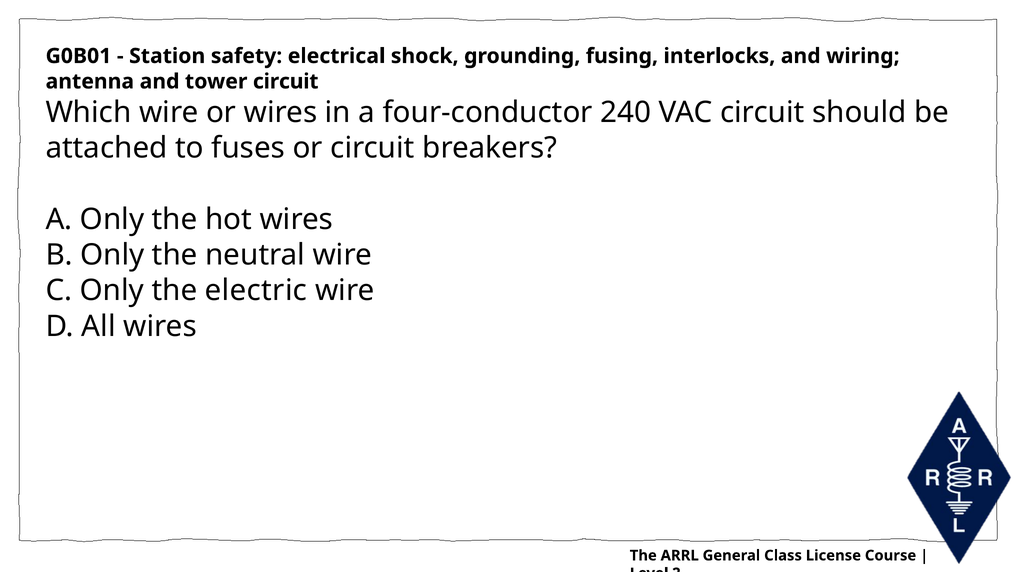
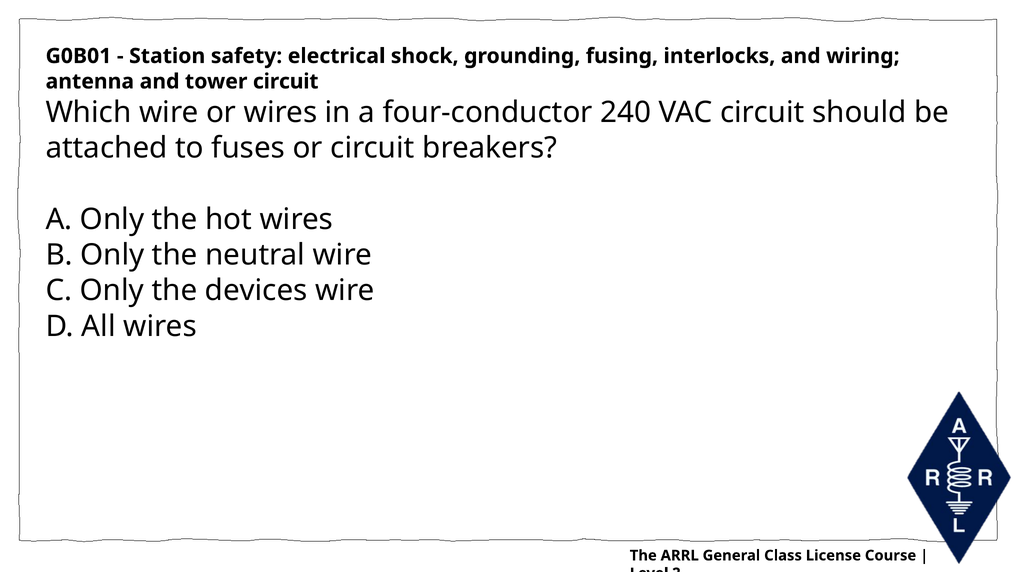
electric: electric -> devices
